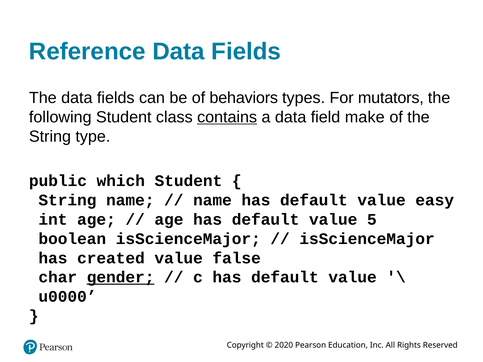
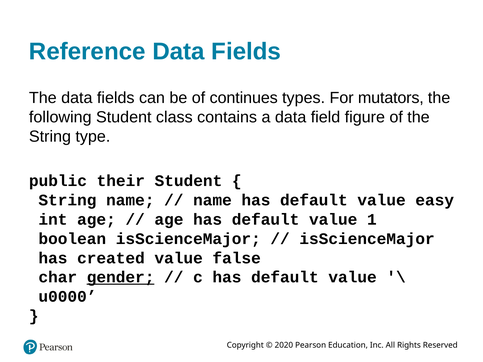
behaviors: behaviors -> continues
contains underline: present -> none
make: make -> figure
which: which -> their
5: 5 -> 1
